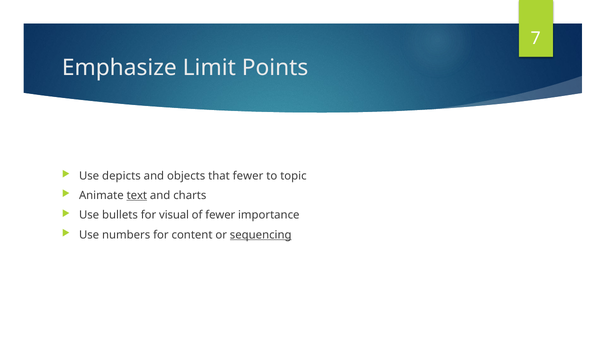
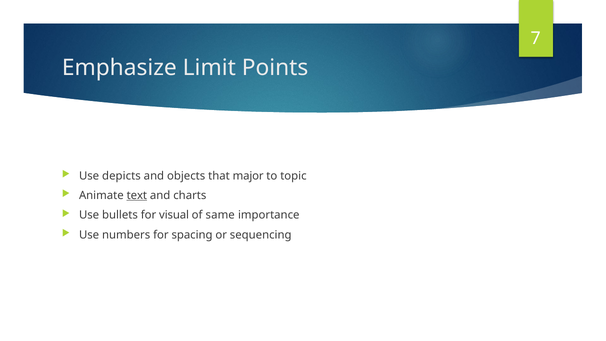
that fewer: fewer -> major
of fewer: fewer -> same
content: content -> spacing
sequencing underline: present -> none
